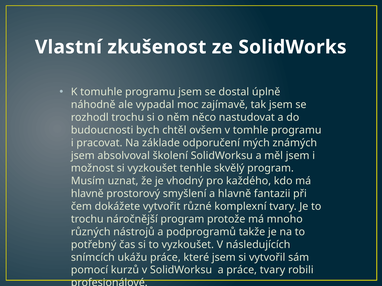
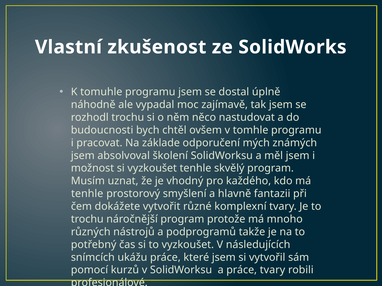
hlavně at (87, 194): hlavně -> tenhle
